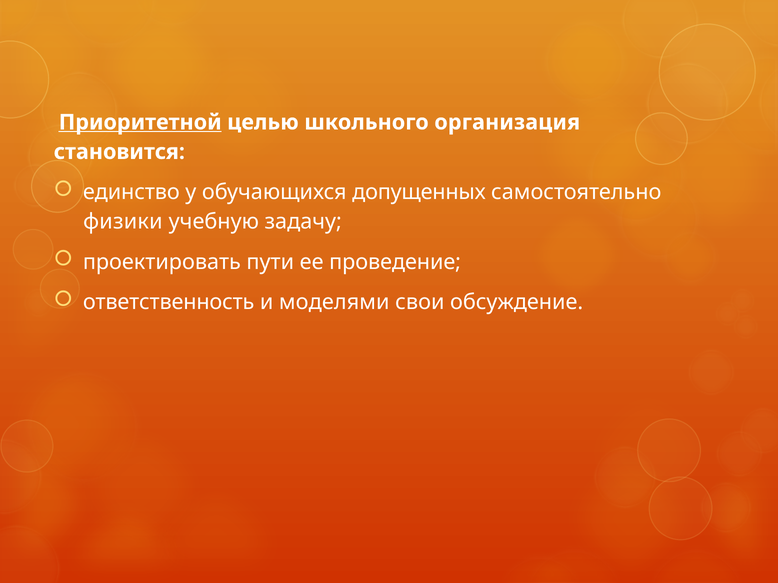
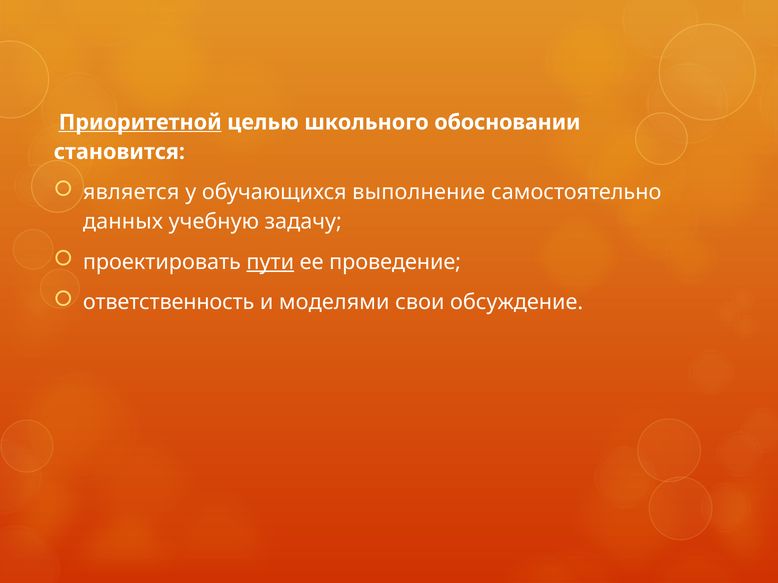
организация: организация -> обосновании
единство: единство -> является
допущенных: допущенных -> выполнение
физики: физики -> данных
пути underline: none -> present
